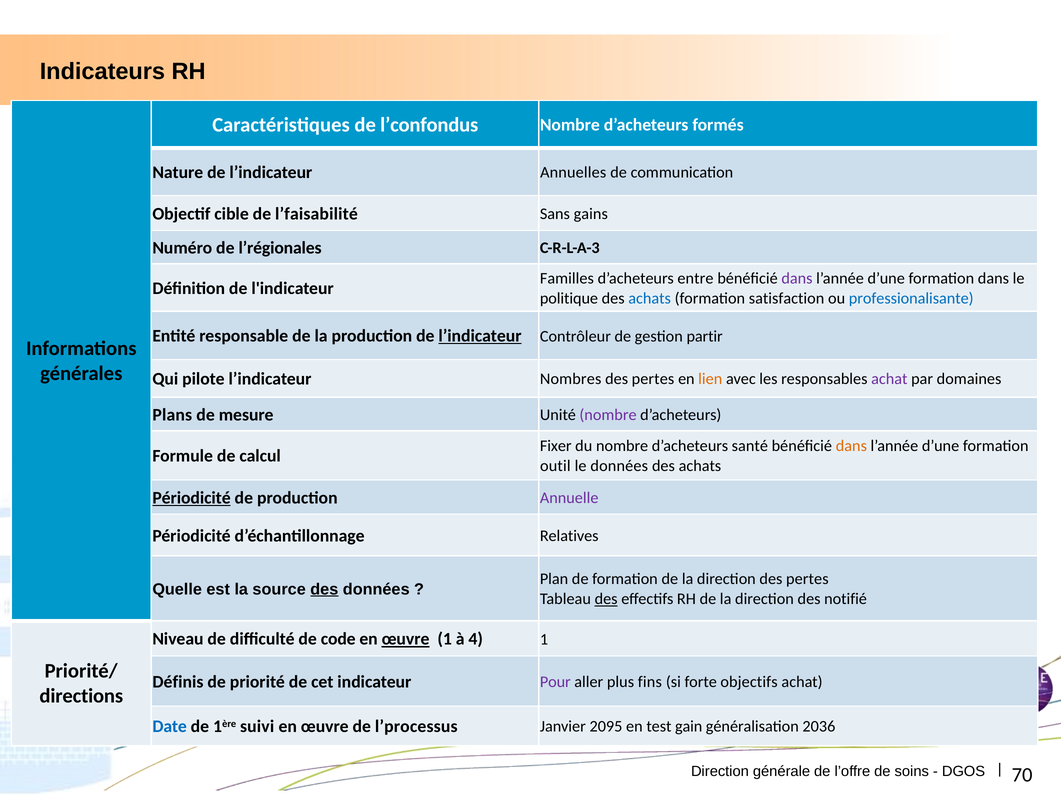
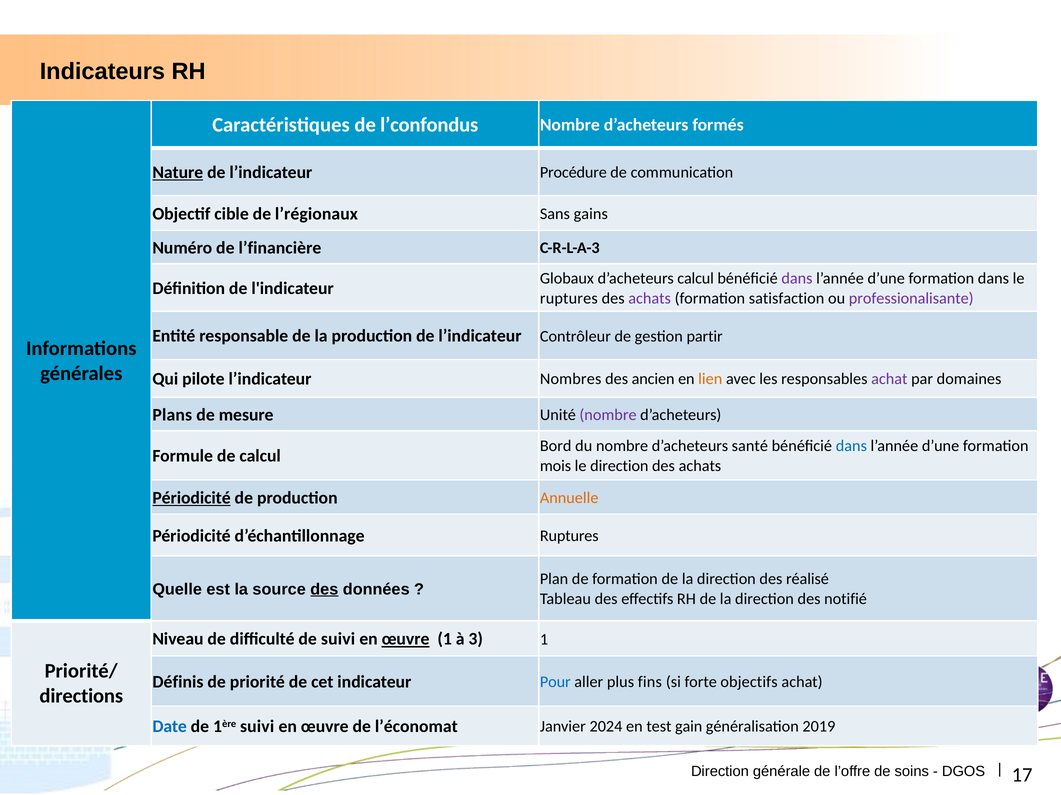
Nature underline: none -> present
Annuelles: Annuelles -> Procédure
l’faisabilité: l’faisabilité -> l’régionaux
l’régionales: l’régionales -> l’financière
Familles: Familles -> Globaux
d’acheteurs entre: entre -> calcul
politique at (569, 299): politique -> ruptures
achats at (650, 299) colour: blue -> purple
professionalisante colour: blue -> purple
l’indicateur at (480, 336) underline: present -> none
pertes at (653, 379): pertes -> ancien
Fixer: Fixer -> Bord
dans at (851, 446) colour: orange -> blue
outil: outil -> mois
le données: données -> direction
Annuelle colour: purple -> orange
d’échantillonnage Relatives: Relatives -> Ruptures
direction des pertes: pertes -> réalisé
des at (606, 600) underline: present -> none
de code: code -> suivi
4: 4 -> 3
Pour colour: purple -> blue
l’processus: l’processus -> l’économat
2095: 2095 -> 2024
2036: 2036 -> 2019
70: 70 -> 17
